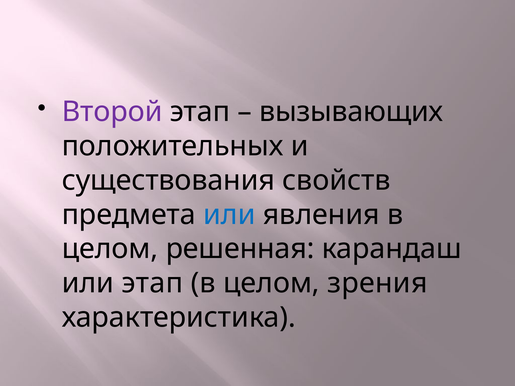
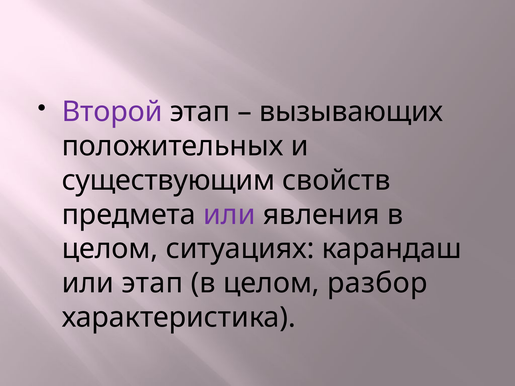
существования: существования -> существующим
или at (229, 215) colour: blue -> purple
решенная: решенная -> ситуациях
зрения: зрения -> разбор
